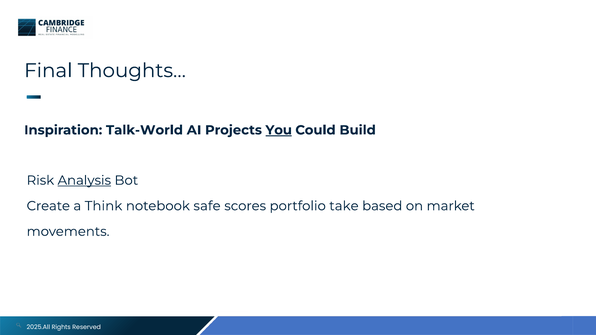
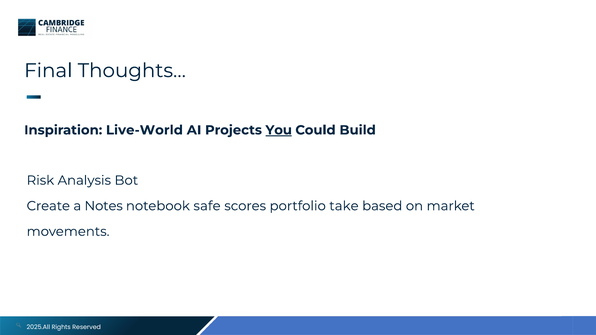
Talk-World: Talk-World -> Live-World
Analysis underline: present -> none
Think: Think -> Notes
